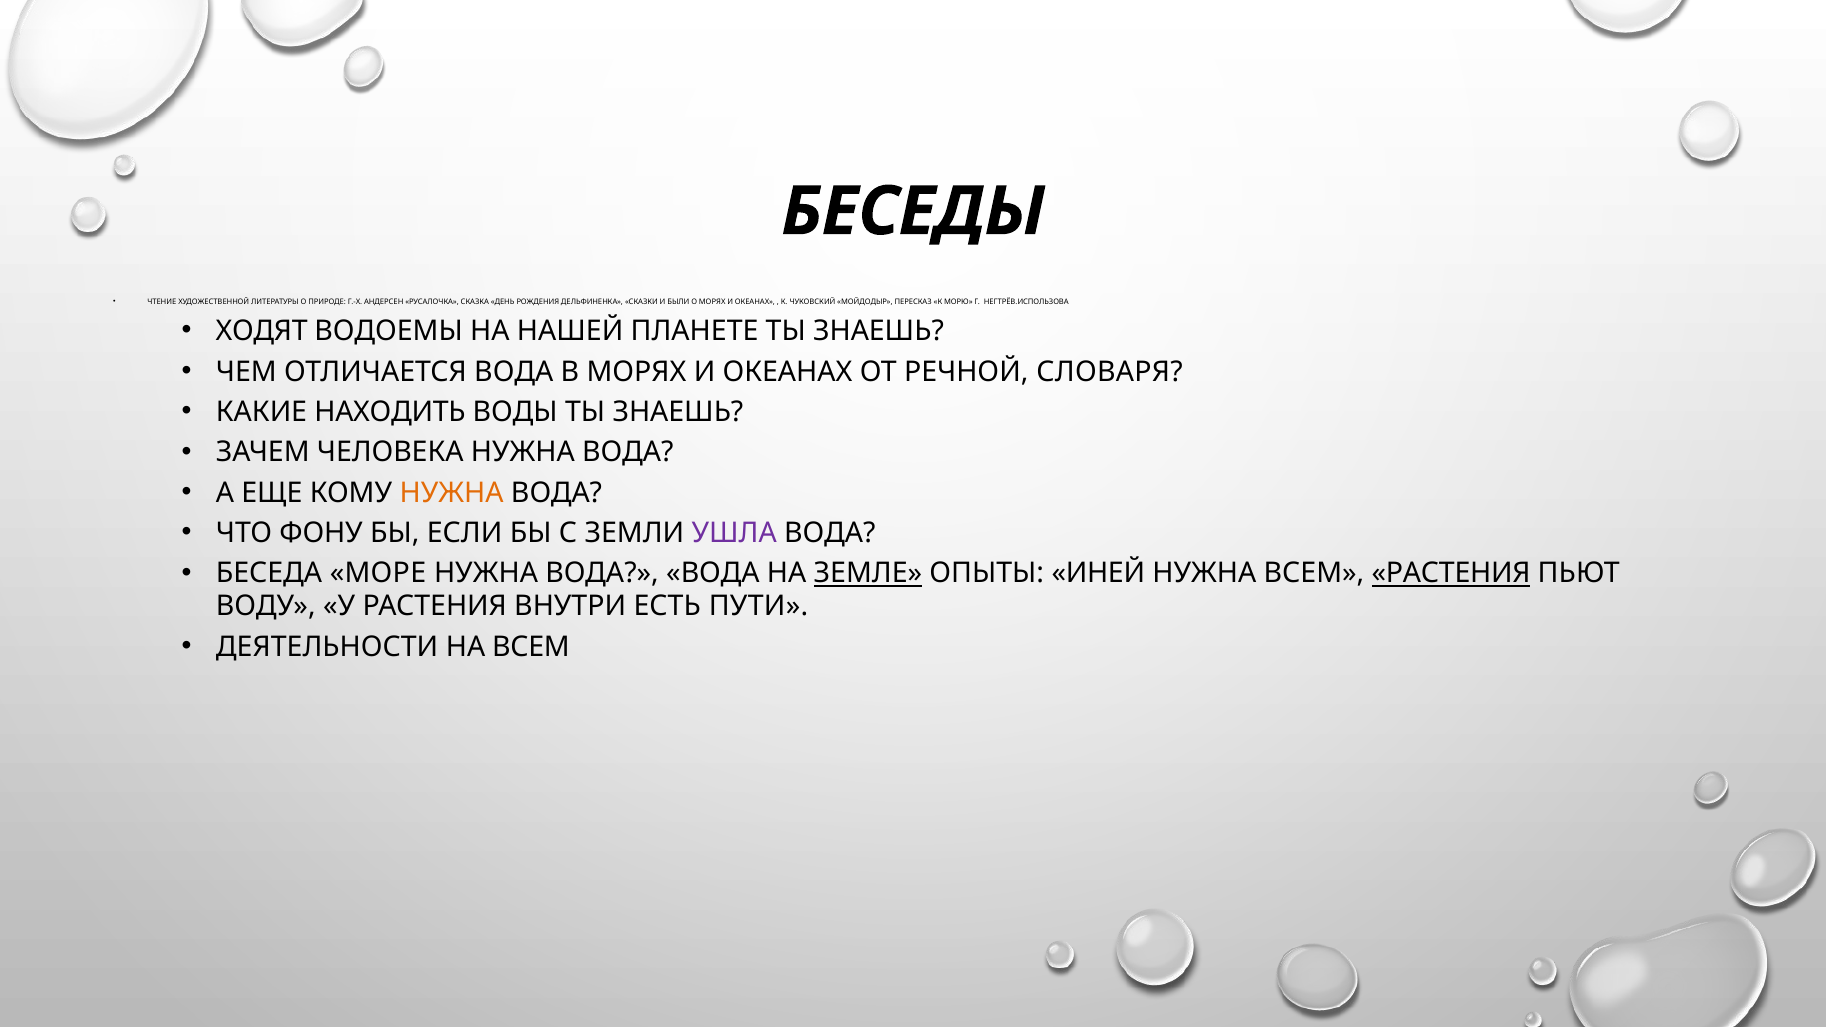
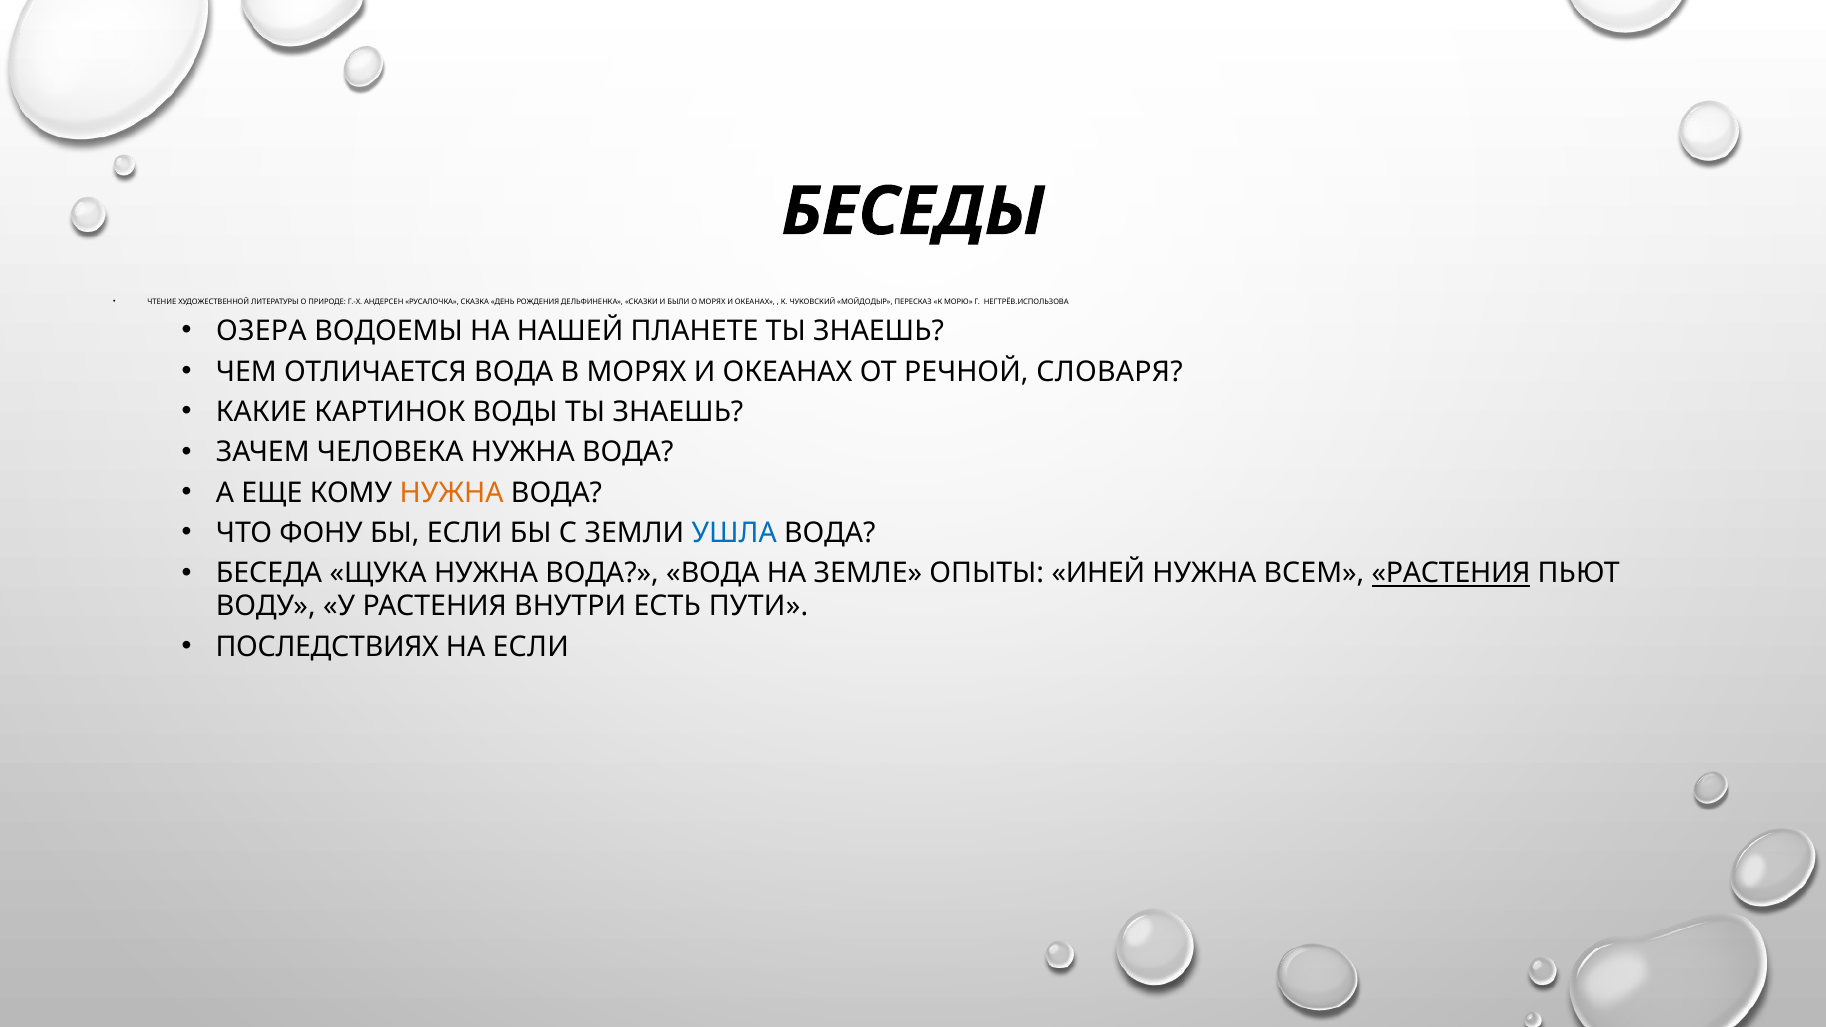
ХОДЯТ: ХОДЯТ -> ОЗЕРА
НАХОДИТЬ: НАХОДИТЬ -> КАРТИНОК
УШЛА colour: purple -> blue
МОРЕ: МОРЕ -> ЩУКА
ЗЕМЛЕ underline: present -> none
ДЕЯТЕЛЬНОСТИ: ДЕЯТЕЛЬНОСТИ -> ПОСЛЕДСТВИЯХ
НА ВСЕМ: ВСЕМ -> ЕСЛИ
